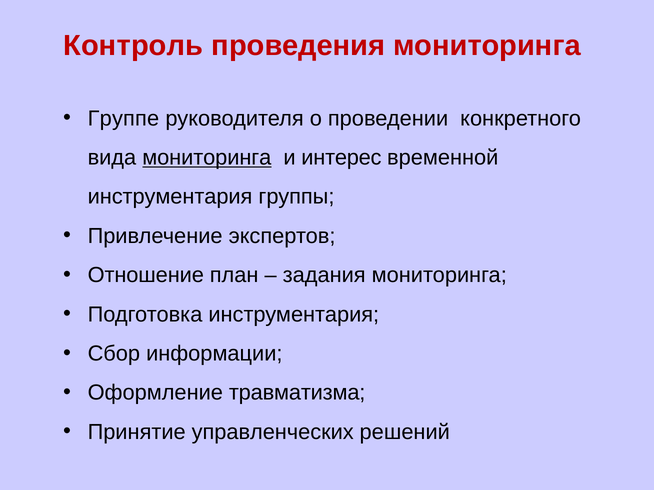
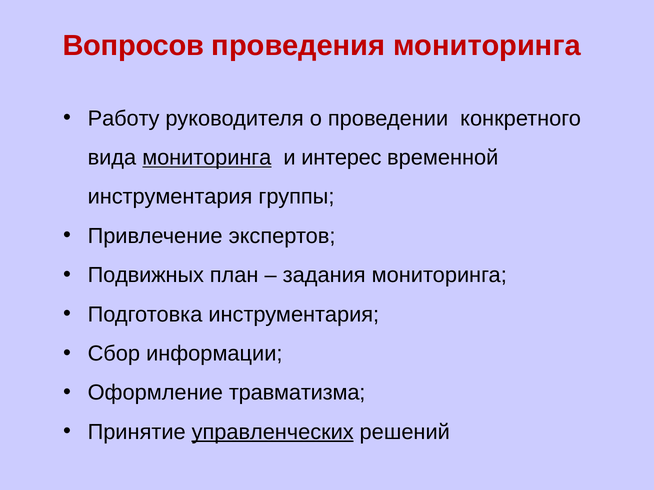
Контроль: Контроль -> Вопросов
Группе: Группе -> Работу
Отношение: Отношение -> Подвижных
управленческих underline: none -> present
